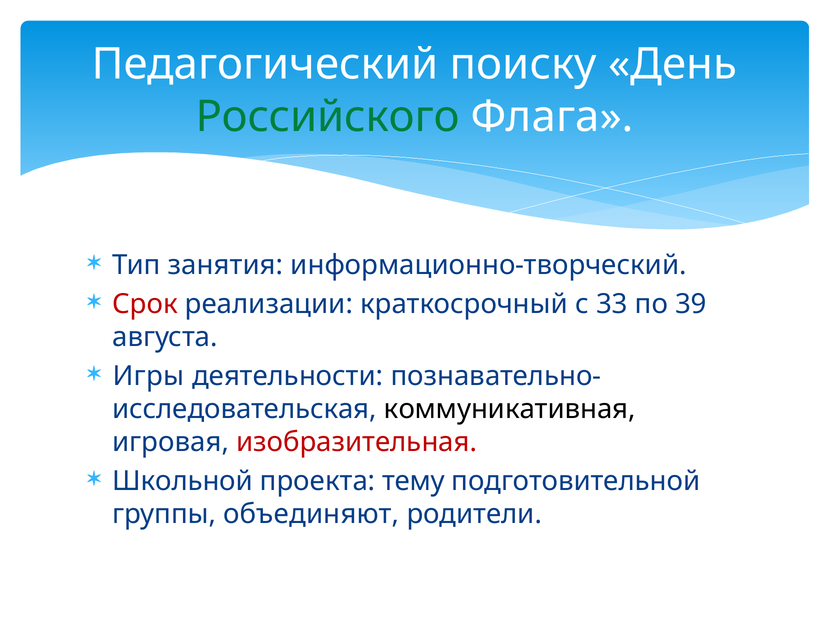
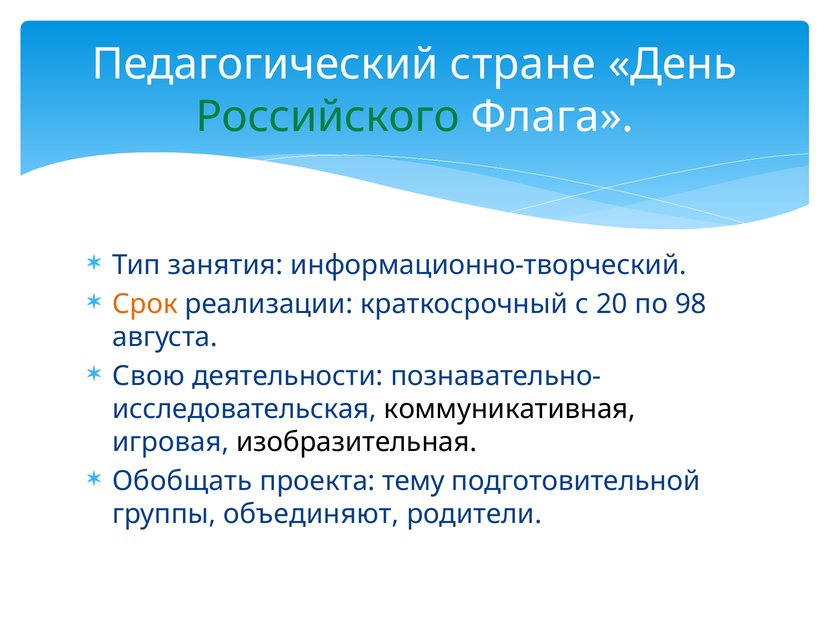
поиску: поиску -> стране
Срок colour: red -> orange
33: 33 -> 20
39: 39 -> 98
Игры: Игры -> Свою
изобразительная colour: red -> black
Школьной: Школьной -> Обобщать
